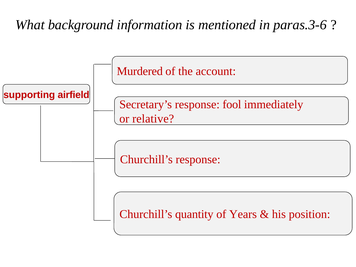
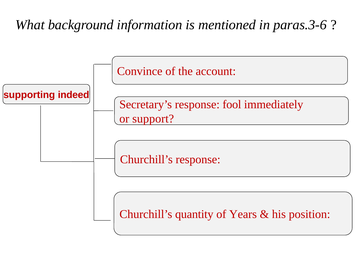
Murdered: Murdered -> Convince
airfield: airfield -> indeed
relative: relative -> support
